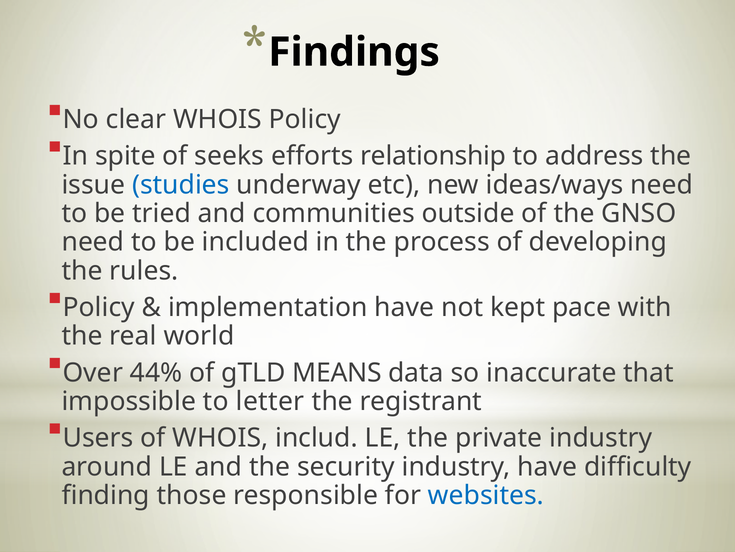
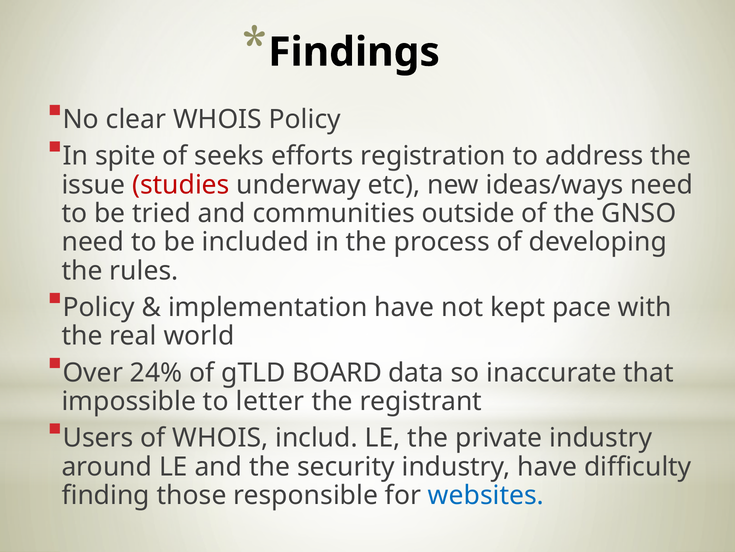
relationship: relationship -> registration
studies colour: blue -> red
44%: 44% -> 24%
MEANS: MEANS -> BOARD
